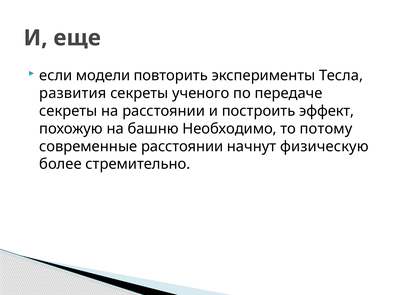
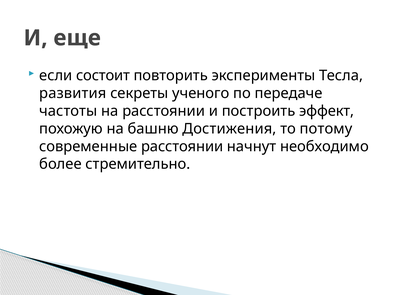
модели: модели -> состоит
секреты at (68, 111): секреты -> частоты
Необходимо: Необходимо -> Достижения
физическую: физическую -> необходимо
